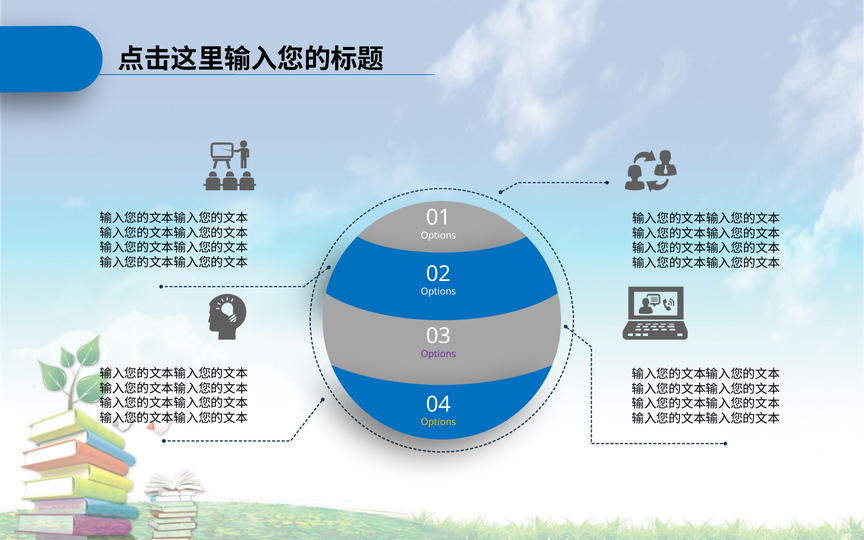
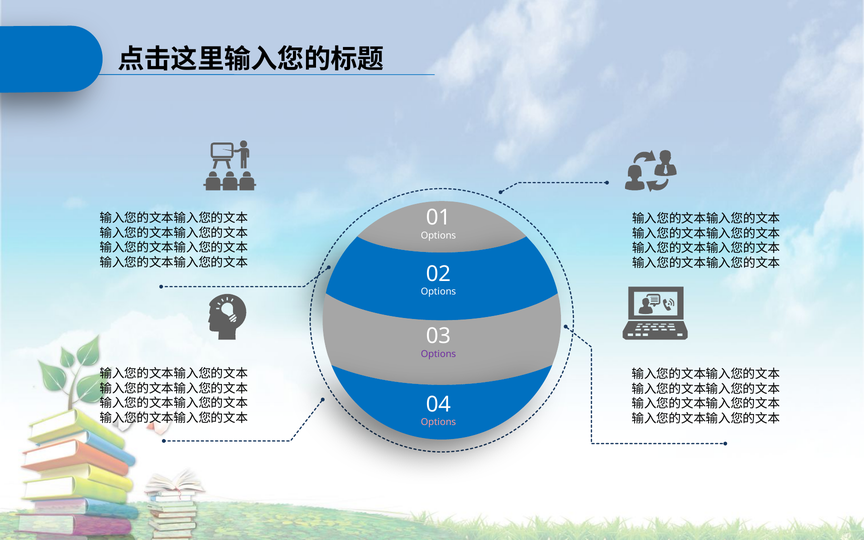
Options at (438, 422) colour: yellow -> pink
